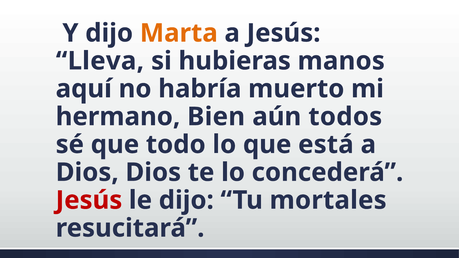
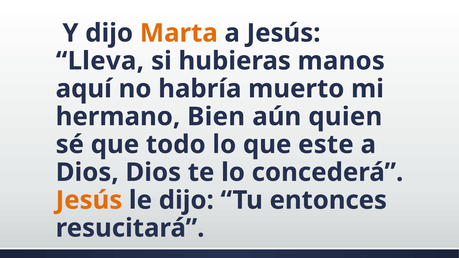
todos: todos -> quien
está: está -> este
Jesús at (89, 200) colour: red -> orange
mortales: mortales -> entonces
